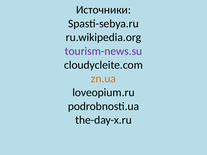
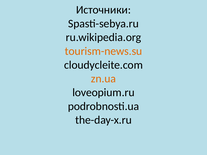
tourism-news.su colour: purple -> orange
